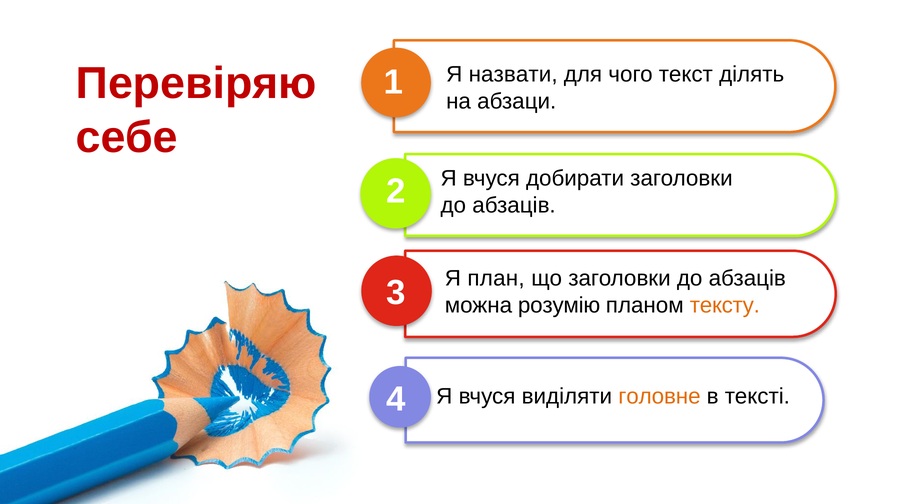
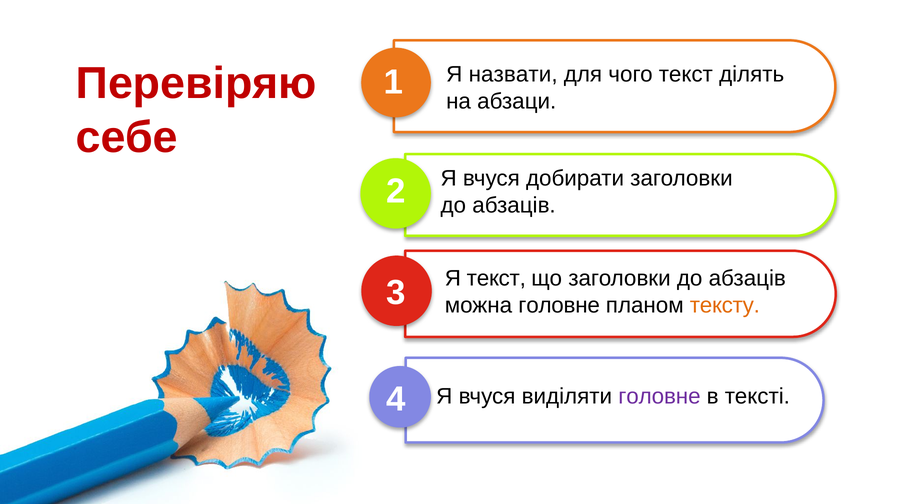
Я план: план -> текст
можна розумію: розумію -> головне
головне at (659, 397) colour: orange -> purple
